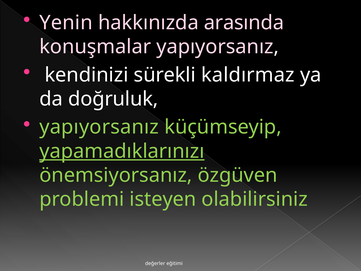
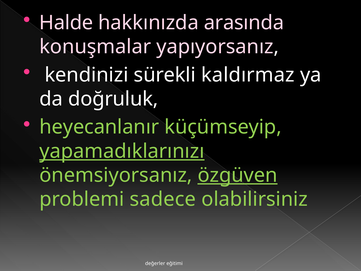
Yenin: Yenin -> Halde
yapıyorsanız at (99, 127): yapıyorsanız -> heyecanlanır
özgüven underline: none -> present
isteyen: isteyen -> sadece
